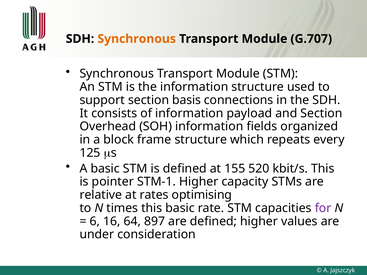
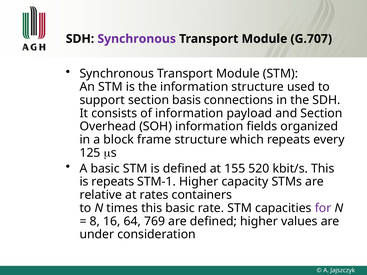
Synchronous at (137, 39) colour: orange -> purple
is pointer: pointer -> repeats
optimising: optimising -> containers
6: 6 -> 8
897: 897 -> 769
